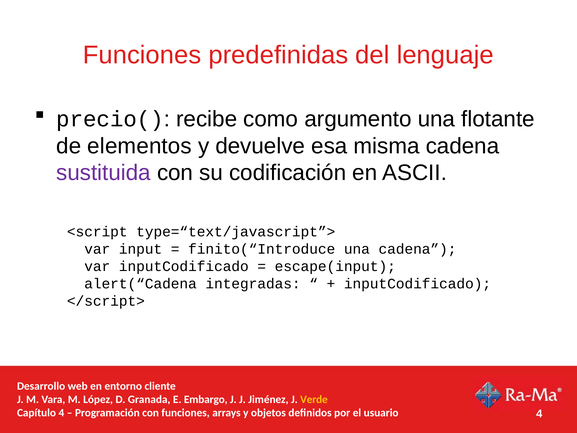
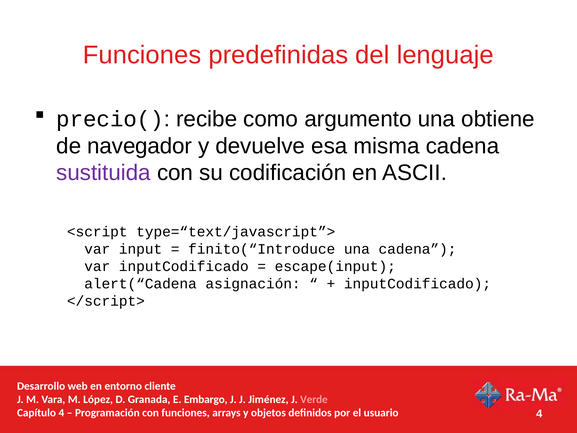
flotante: flotante -> obtiene
elementos: elementos -> navegador
integradas: integradas -> asignación
Verde colour: yellow -> pink
